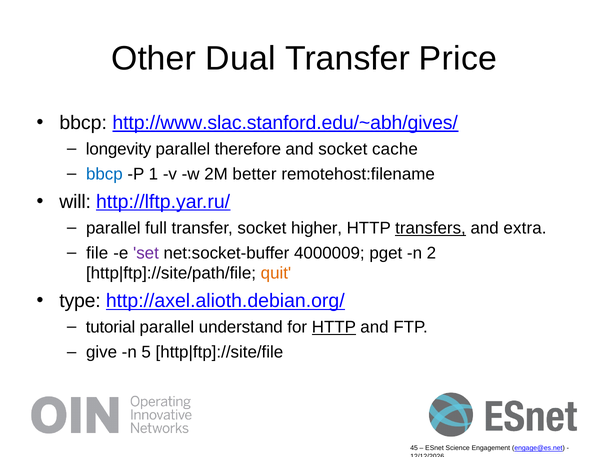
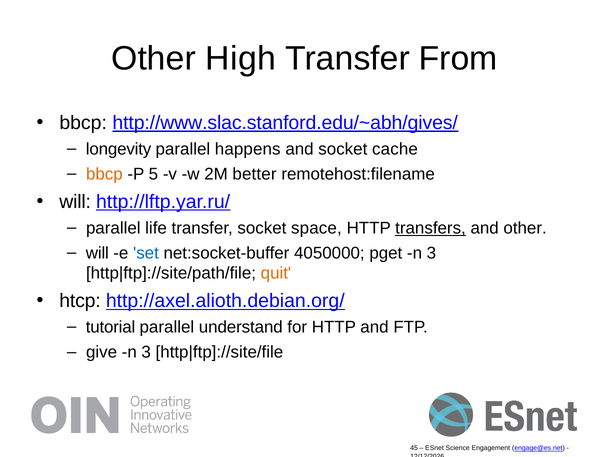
Dual: Dual -> High
Price: Price -> From
therefore: therefore -> happens
bbcp at (104, 174) colour: blue -> orange
1: 1 -> 5
full: full -> life
higher: higher -> space
and extra: extra -> other
file at (97, 253): file -> will
set colour: purple -> blue
4000009: 4000009 -> 4050000
pget n 2: 2 -> 3
type: type -> htcp
HTTP at (334, 327) underline: present -> none
5 at (146, 352): 5 -> 3
